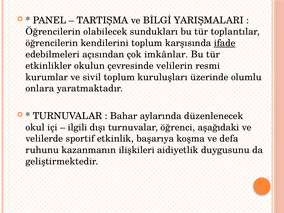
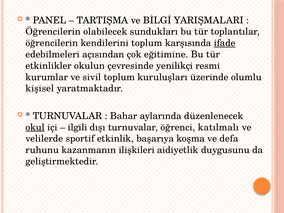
imkânlar: imkânlar -> eğitimine
velilerin: velilerin -> yenilikçi
onlara: onlara -> kişisel
okul underline: none -> present
aşağıdaki: aşağıdaki -> katılmalı
